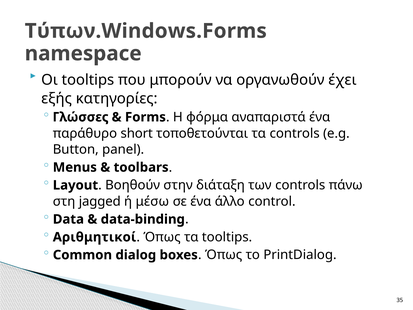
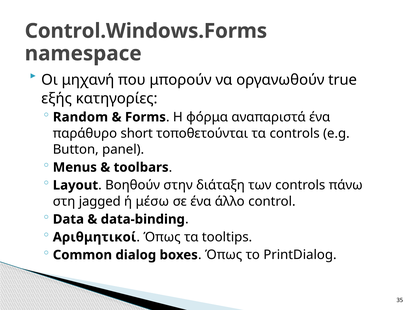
Τύπων.Windows.Forms: Τύπων.Windows.Forms -> Control.Windows.Forms
Οι tooltips: tooltips -> μηχανή
έχει: έχει -> true
Γλώσσες: Γλώσσες -> Random
